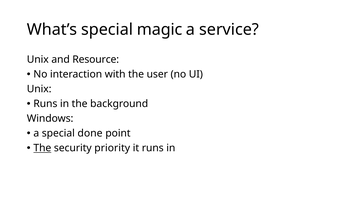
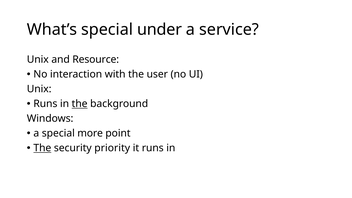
magic: magic -> under
the at (80, 104) underline: none -> present
done: done -> more
